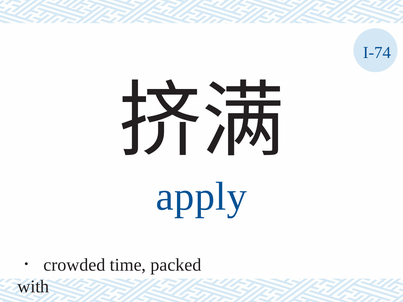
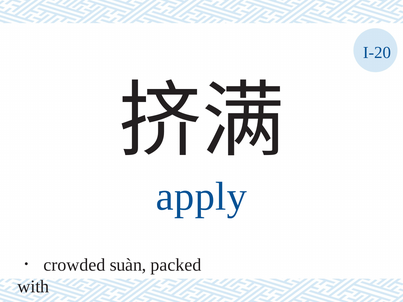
I-74: I-74 -> I-20
time: time -> suàn
